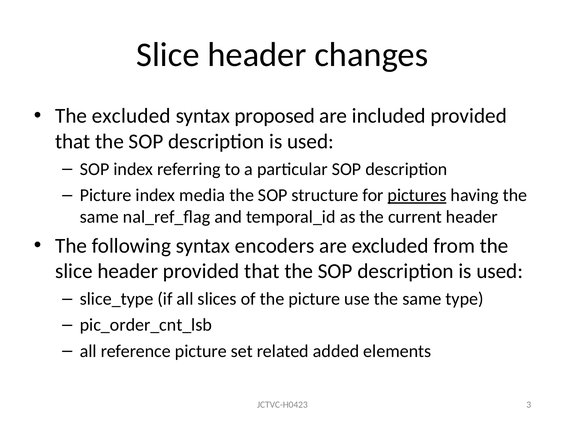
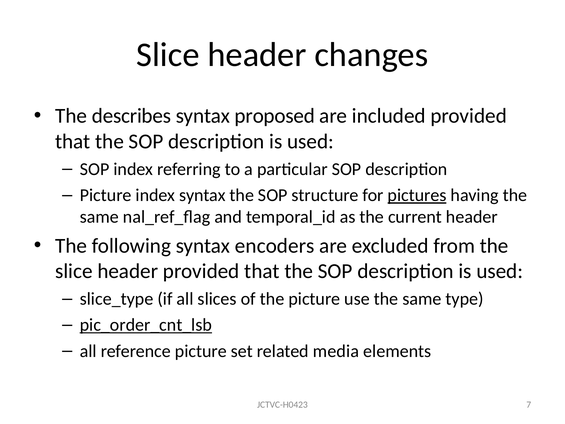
The excluded: excluded -> describes
index media: media -> syntax
pic_order_cnt_lsb underline: none -> present
added: added -> media
3: 3 -> 7
